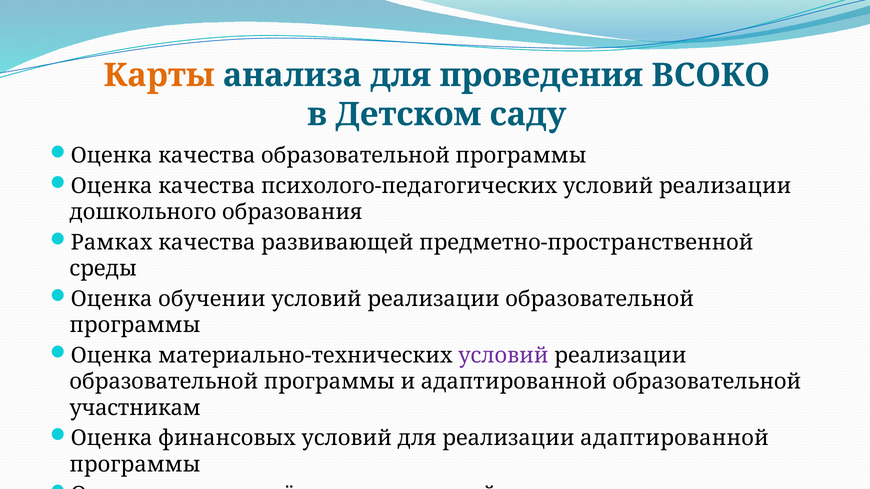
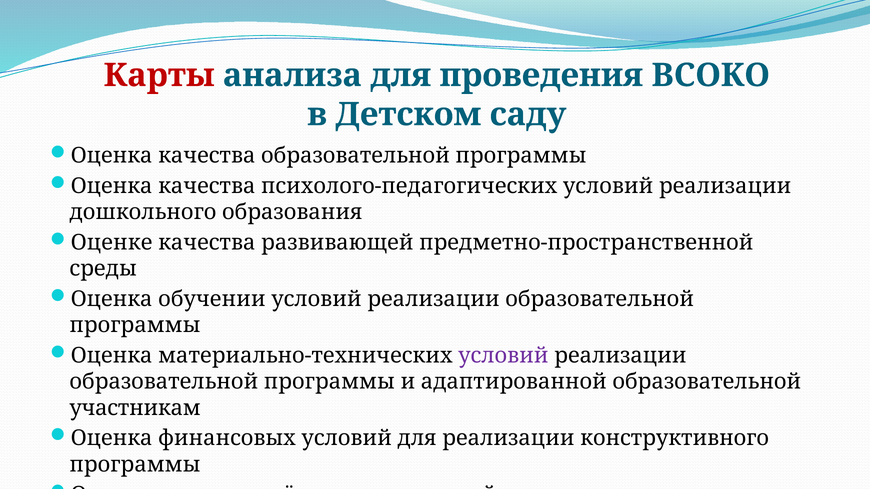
Карты colour: orange -> red
Рамках: Рамках -> Оценке
реализации адаптированной: адаптированной -> конструктивного
